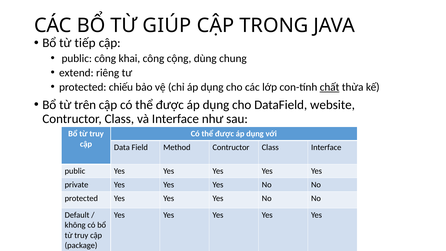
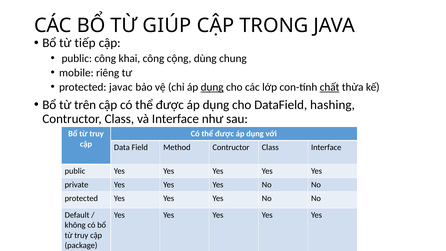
extend: extend -> mobile
chiếu: chiếu -> javac
dụng at (212, 87) underline: none -> present
website: website -> hashing
